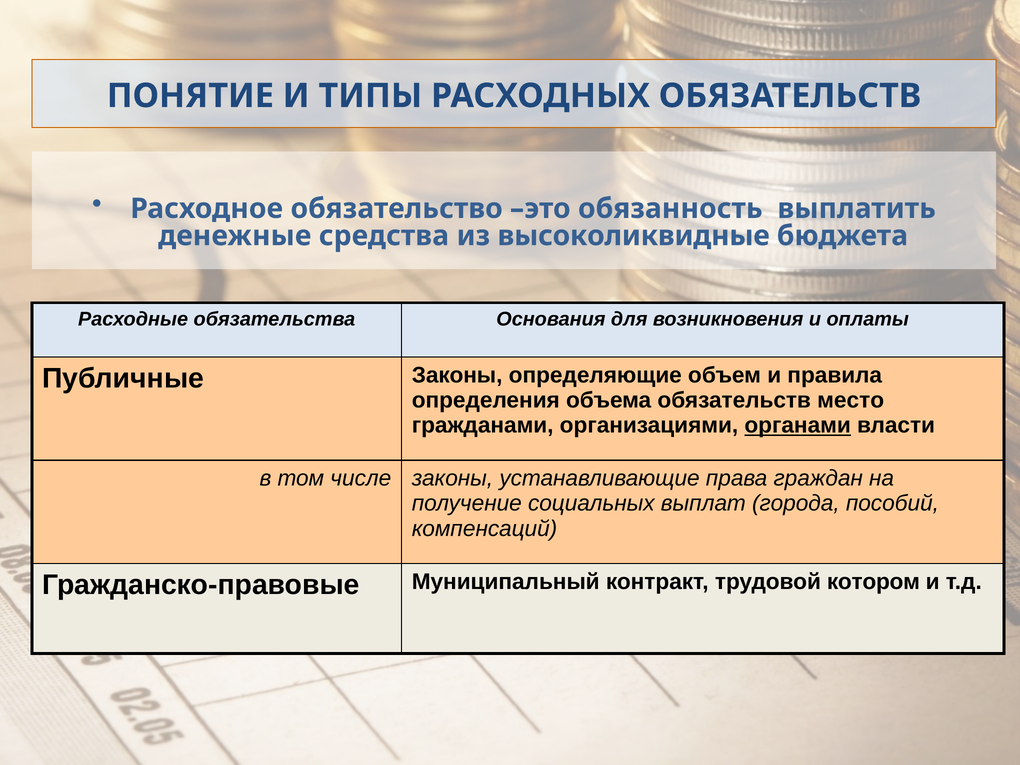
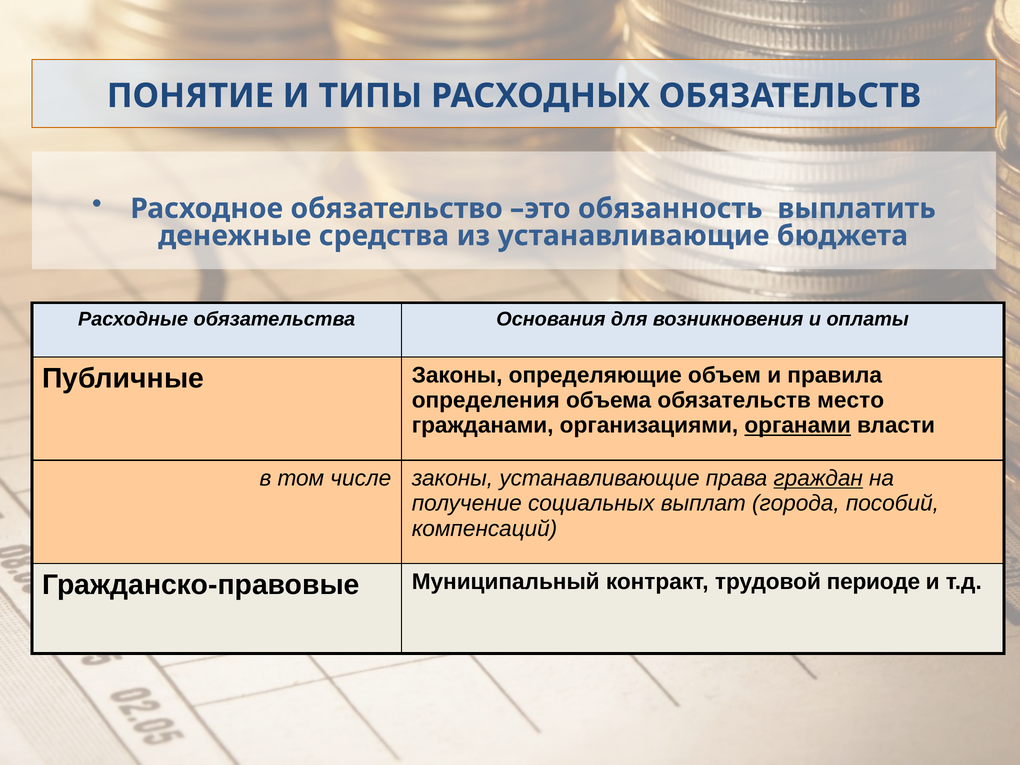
из высоколиквидные: высоколиквидные -> устанавливающие
граждан underline: none -> present
котором: котором -> периоде
